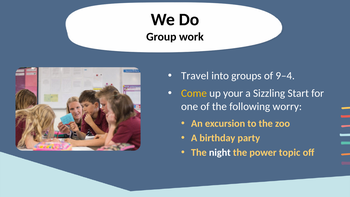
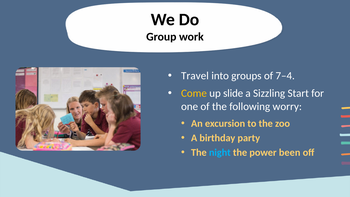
9–4: 9–4 -> 7–4
your: your -> slide
night colour: white -> light blue
topic: topic -> been
